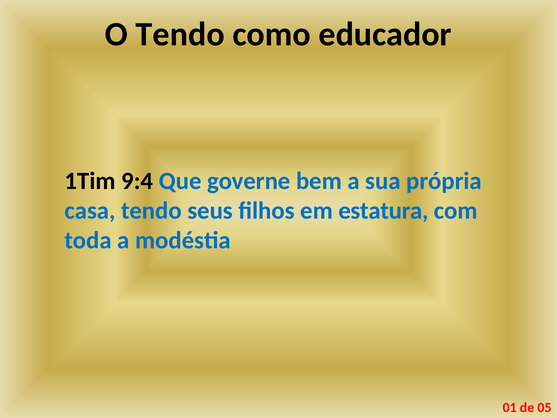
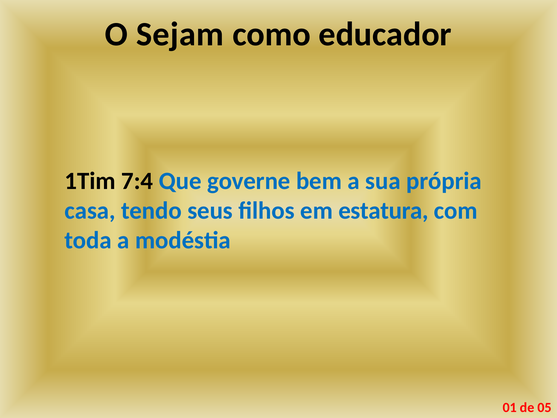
O Tendo: Tendo -> Sejam
9:4: 9:4 -> 7:4
